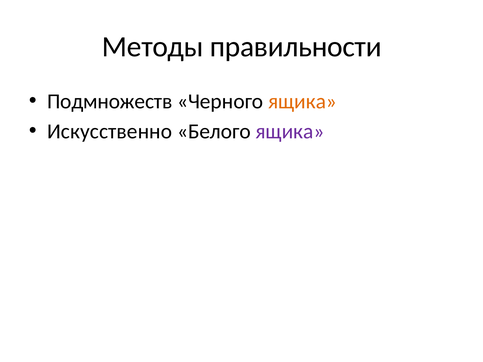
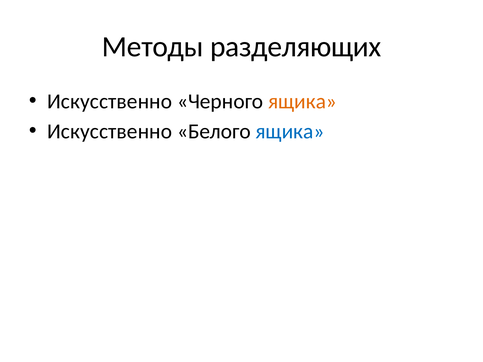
правильности: правильности -> разделяющих
Подмножеств at (110, 101): Подмножеств -> Искусственно
ящика at (290, 131) colour: purple -> blue
